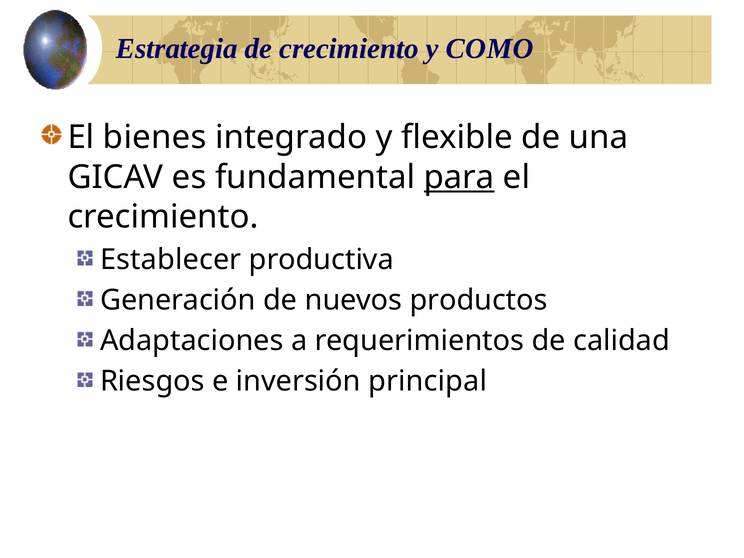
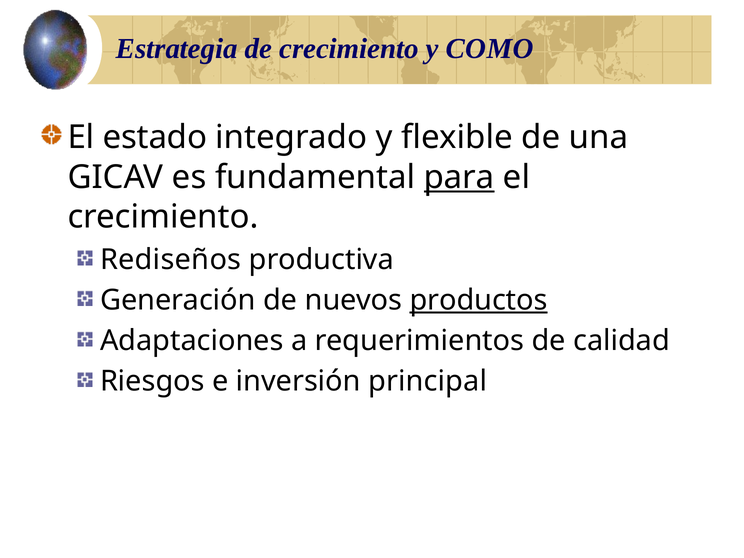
bienes: bienes -> estado
Establecer: Establecer -> Rediseños
productos underline: none -> present
